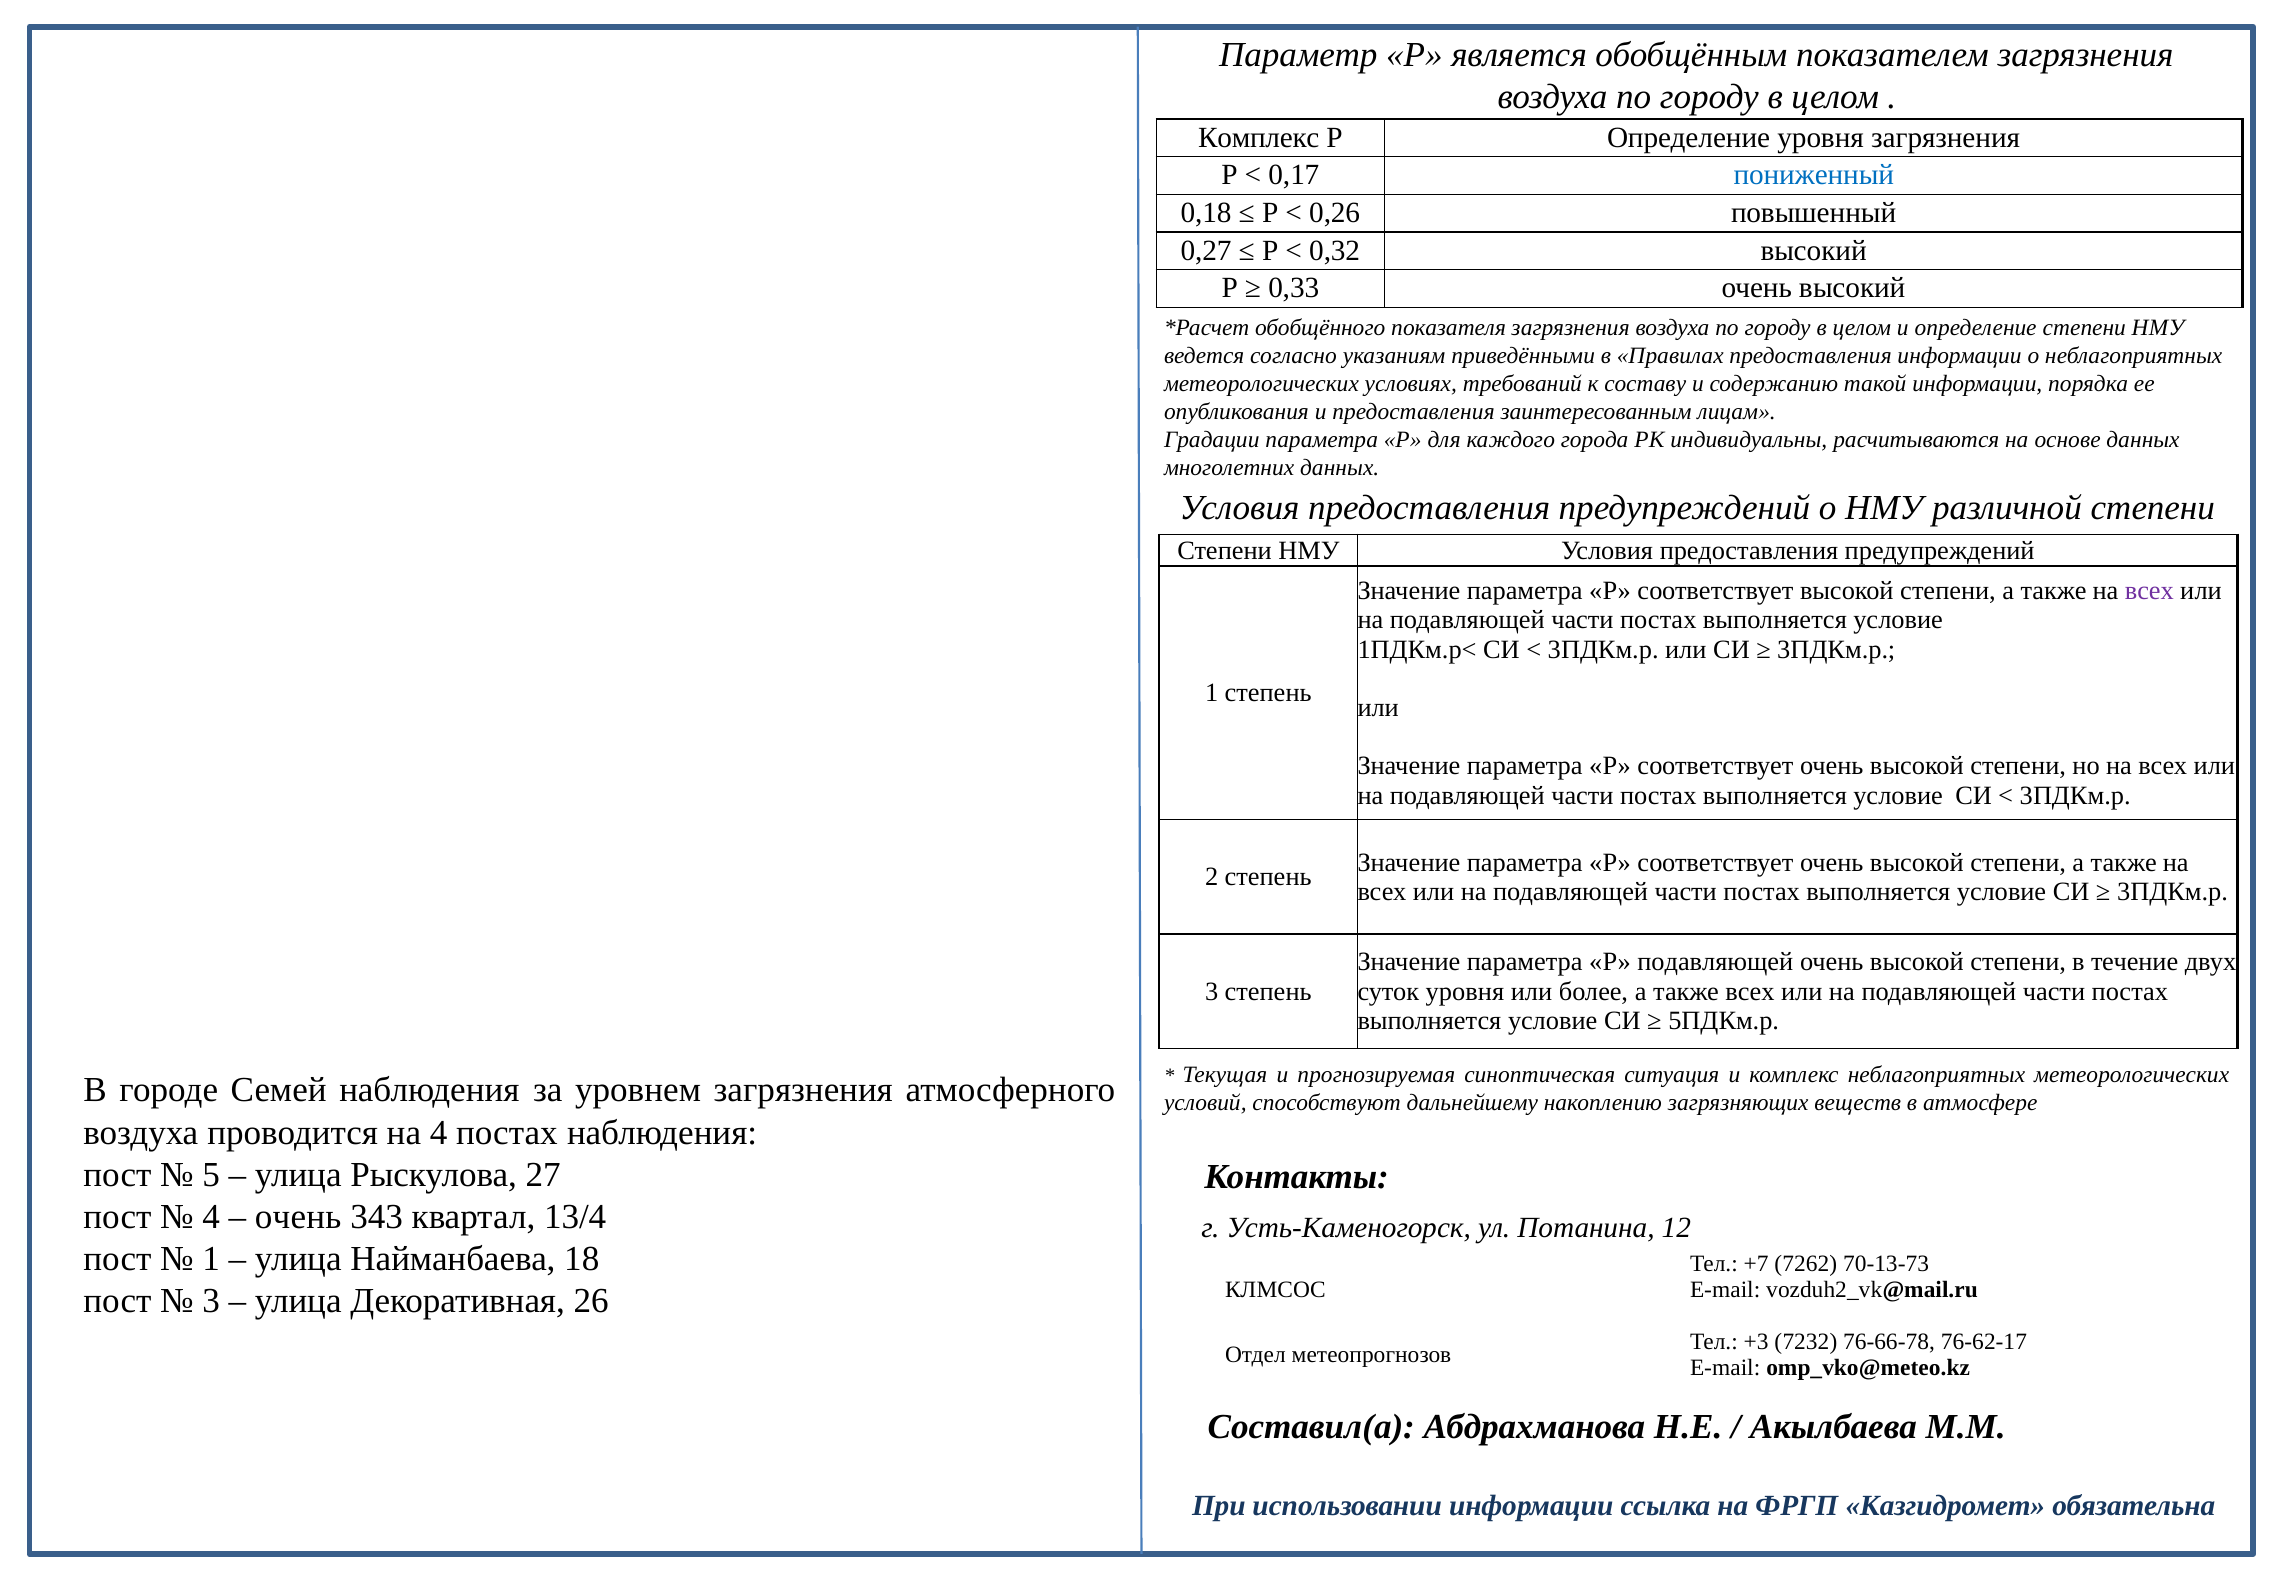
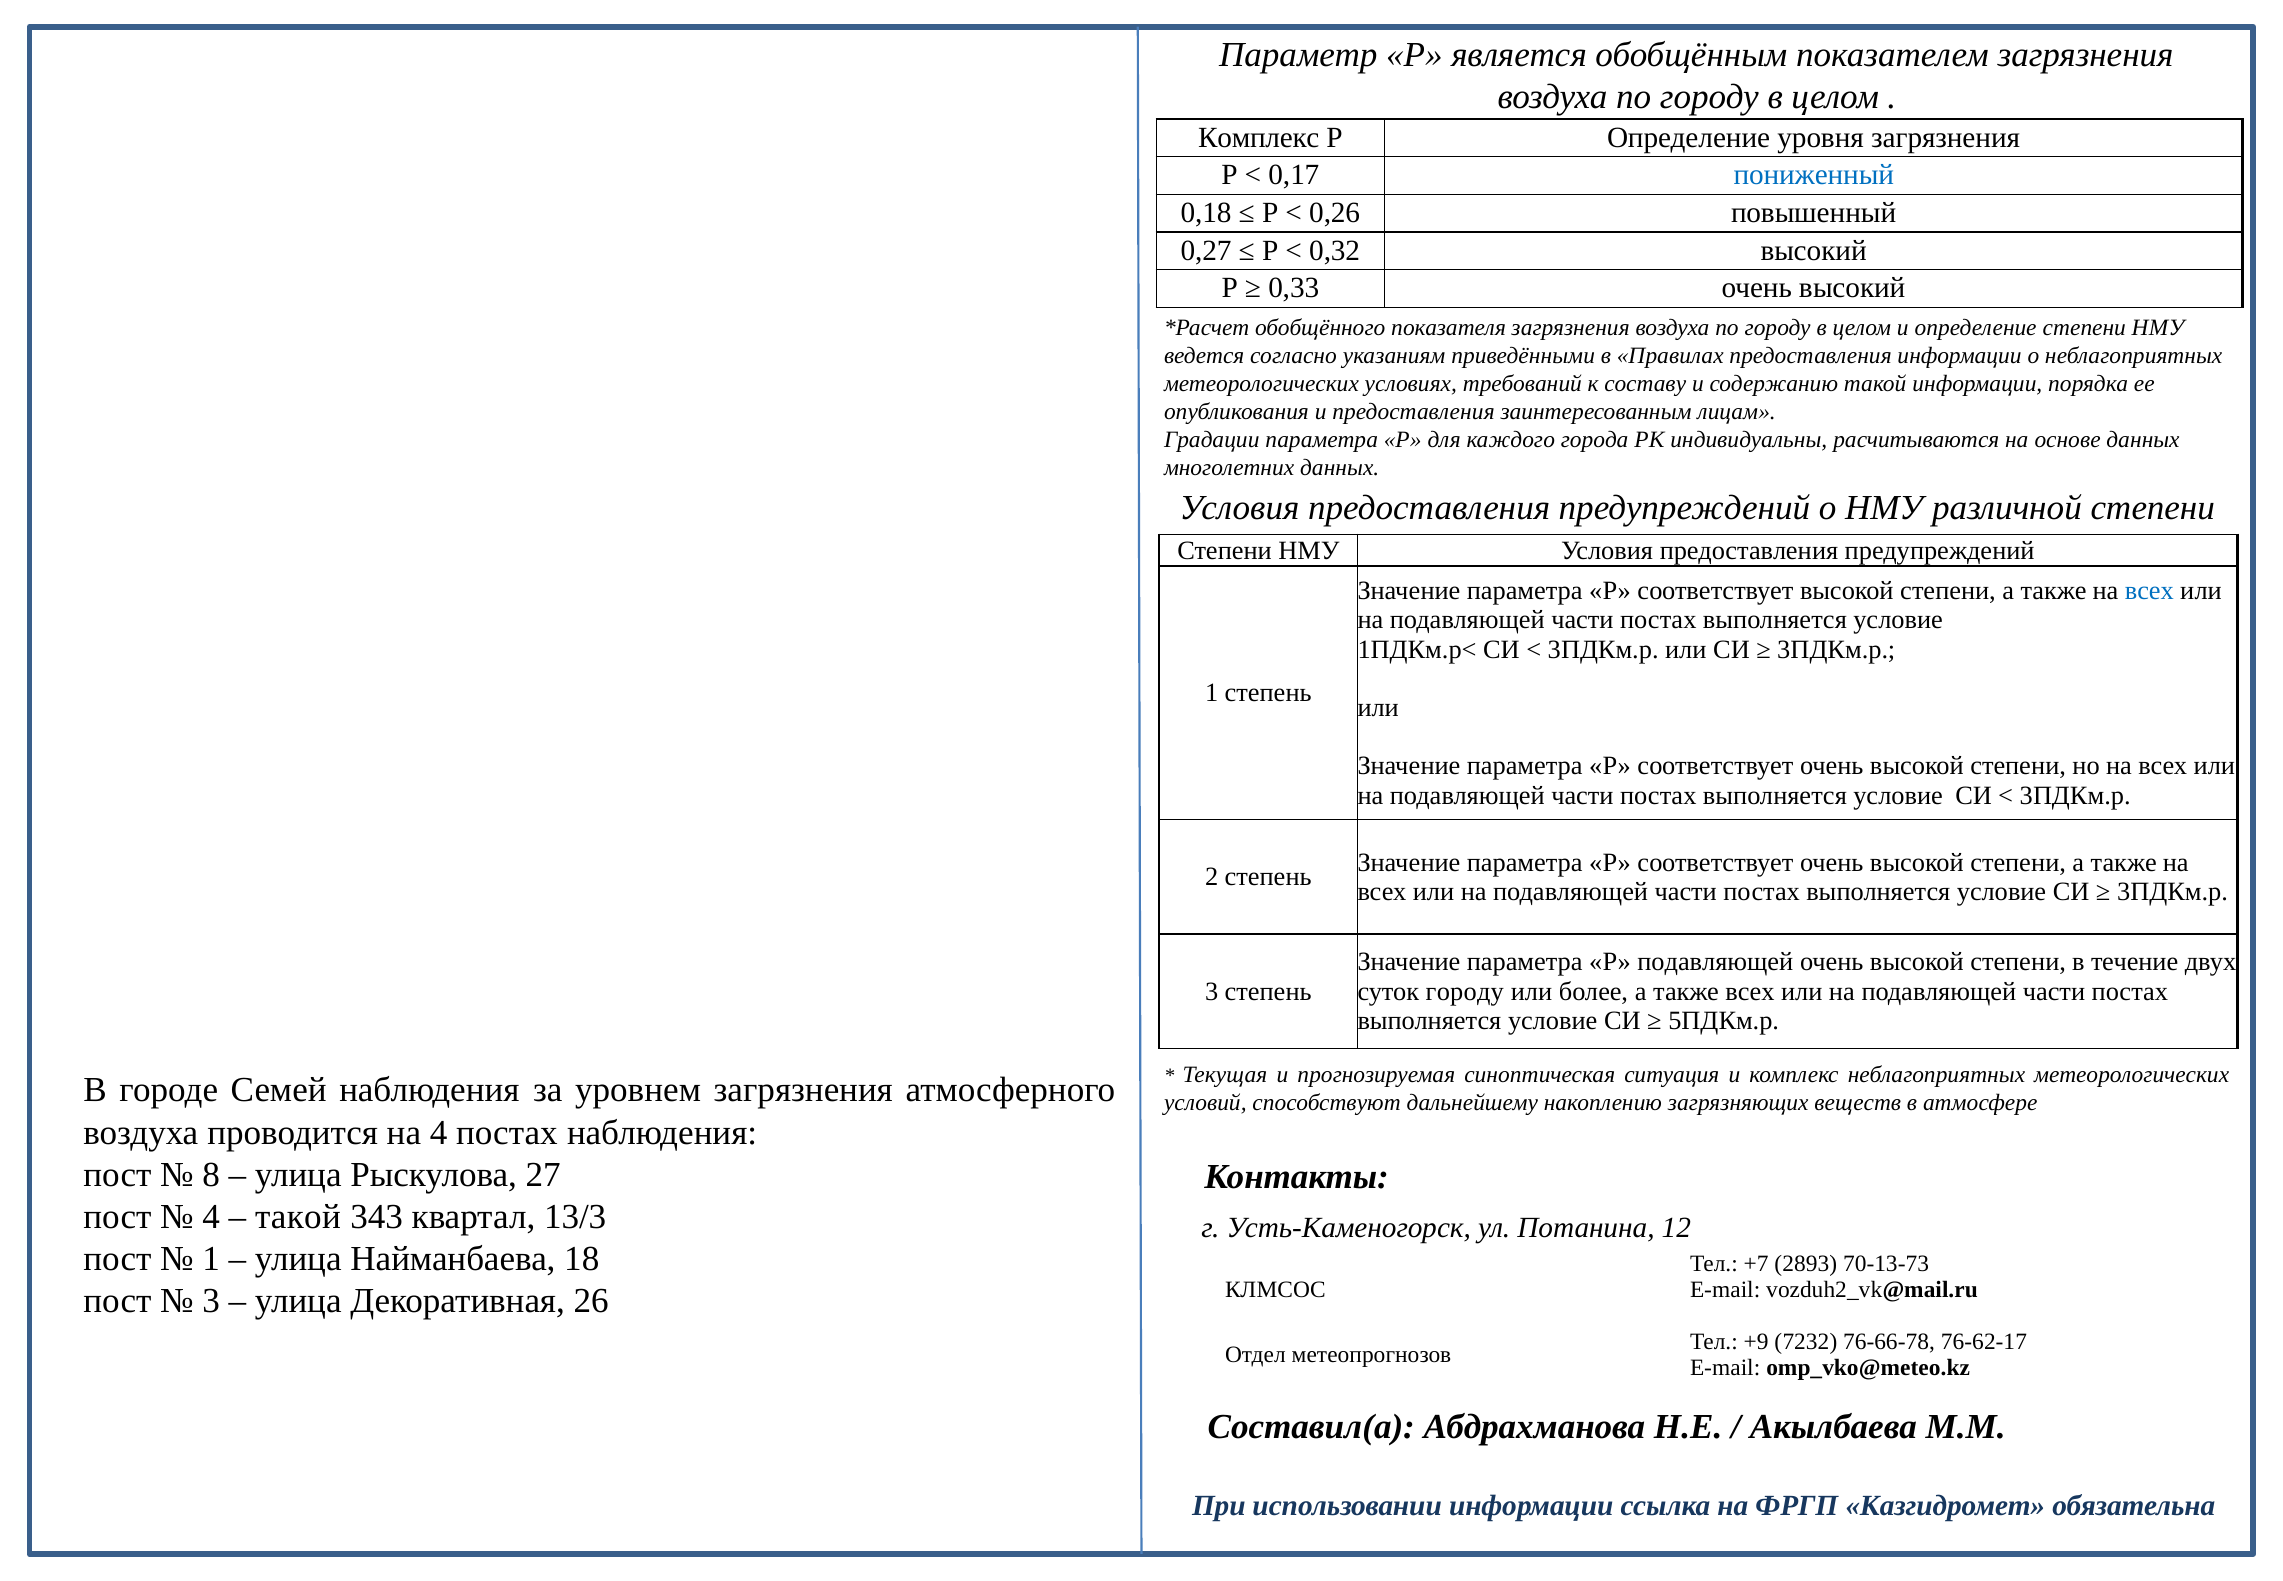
всех at (2149, 591) colour: purple -> blue
суток уровня: уровня -> городу
5: 5 -> 8
очень at (298, 1216): очень -> такой
13/4: 13/4 -> 13/3
7262: 7262 -> 2893
+3: +3 -> +9
